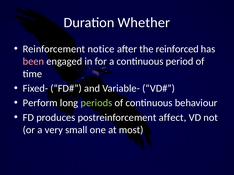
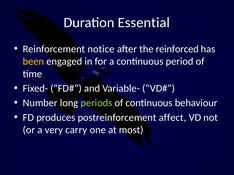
Whether: Whether -> Essential
been colour: pink -> yellow
Perform: Perform -> Number
small: small -> carry
